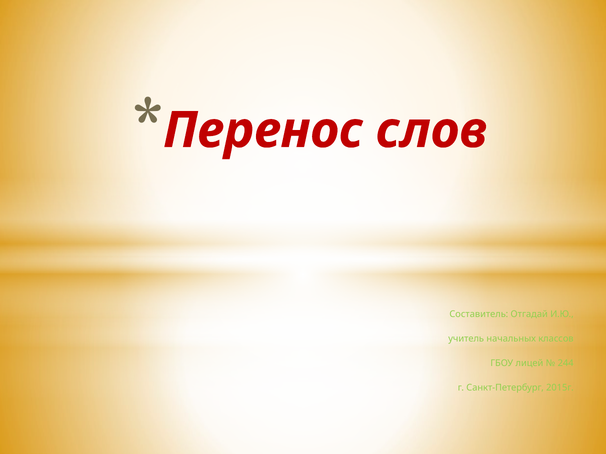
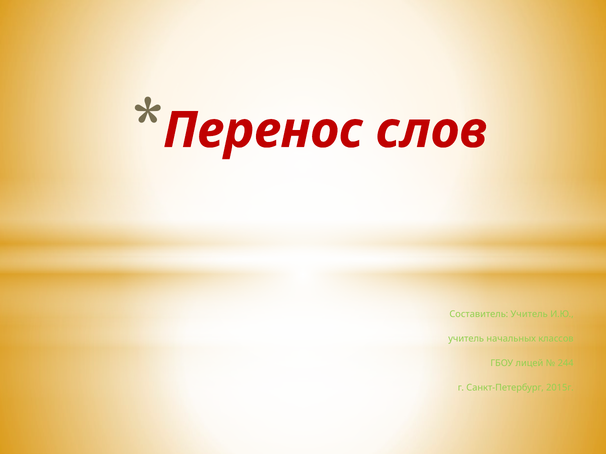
Составитель Отгадай: Отгадай -> Учитель
